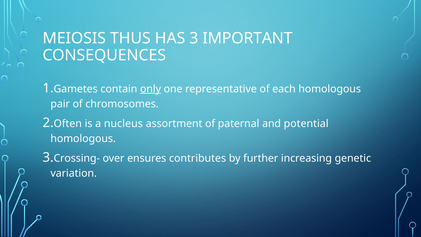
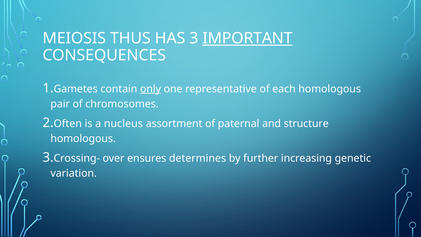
IMPORTANT underline: none -> present
potential: potential -> structure
contributes: contributes -> determines
